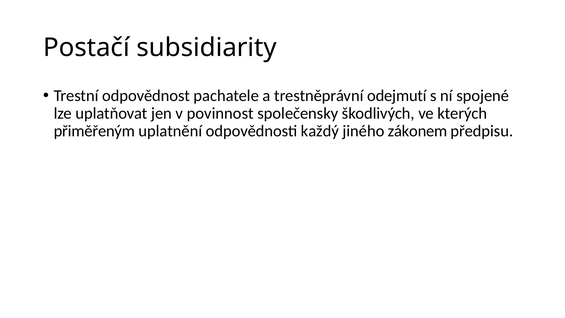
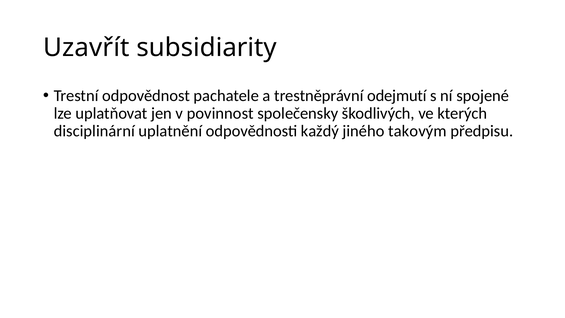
Postačí: Postačí -> Uzavřít
přiměřeným: přiměřeným -> disciplinární
zákonem: zákonem -> takovým
